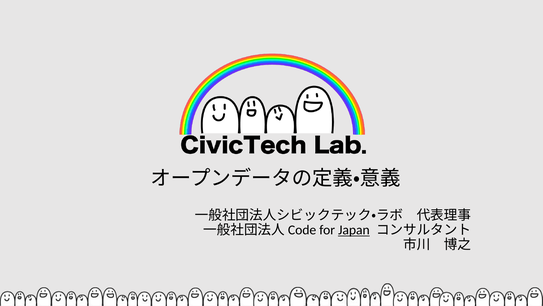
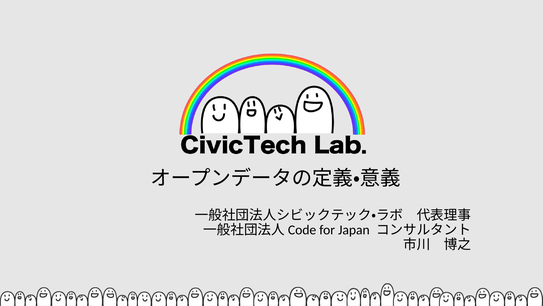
Japan underline: present -> none
